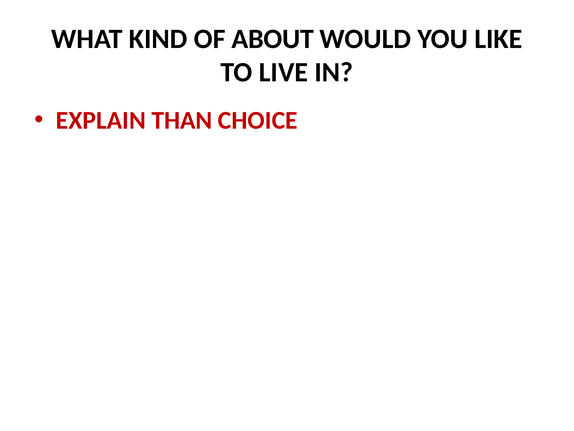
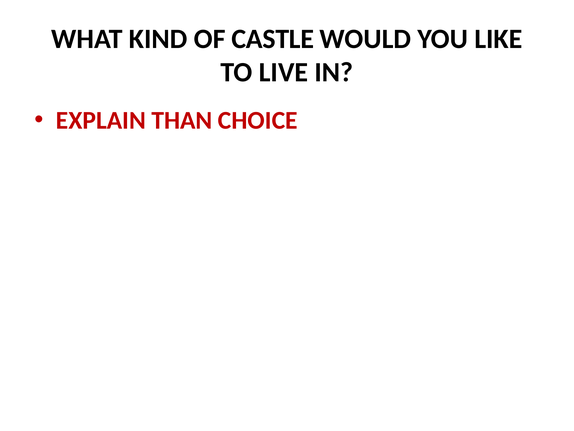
ABOUT: ABOUT -> CASTLE
